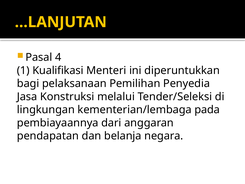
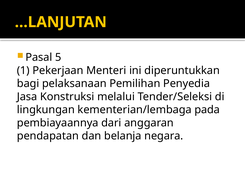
4: 4 -> 5
Kualifikasi: Kualifikasi -> Pekerjaan
